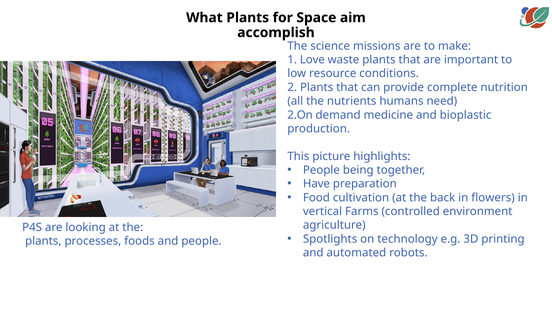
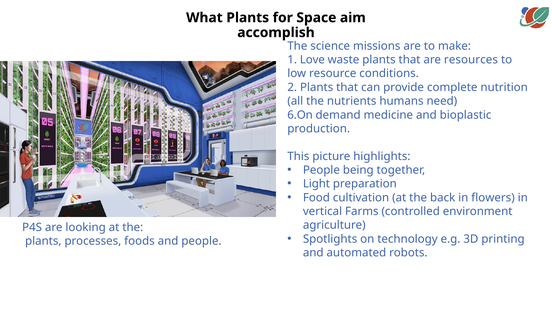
important: important -> resources
2.On: 2.On -> 6.On
Have: Have -> Light
